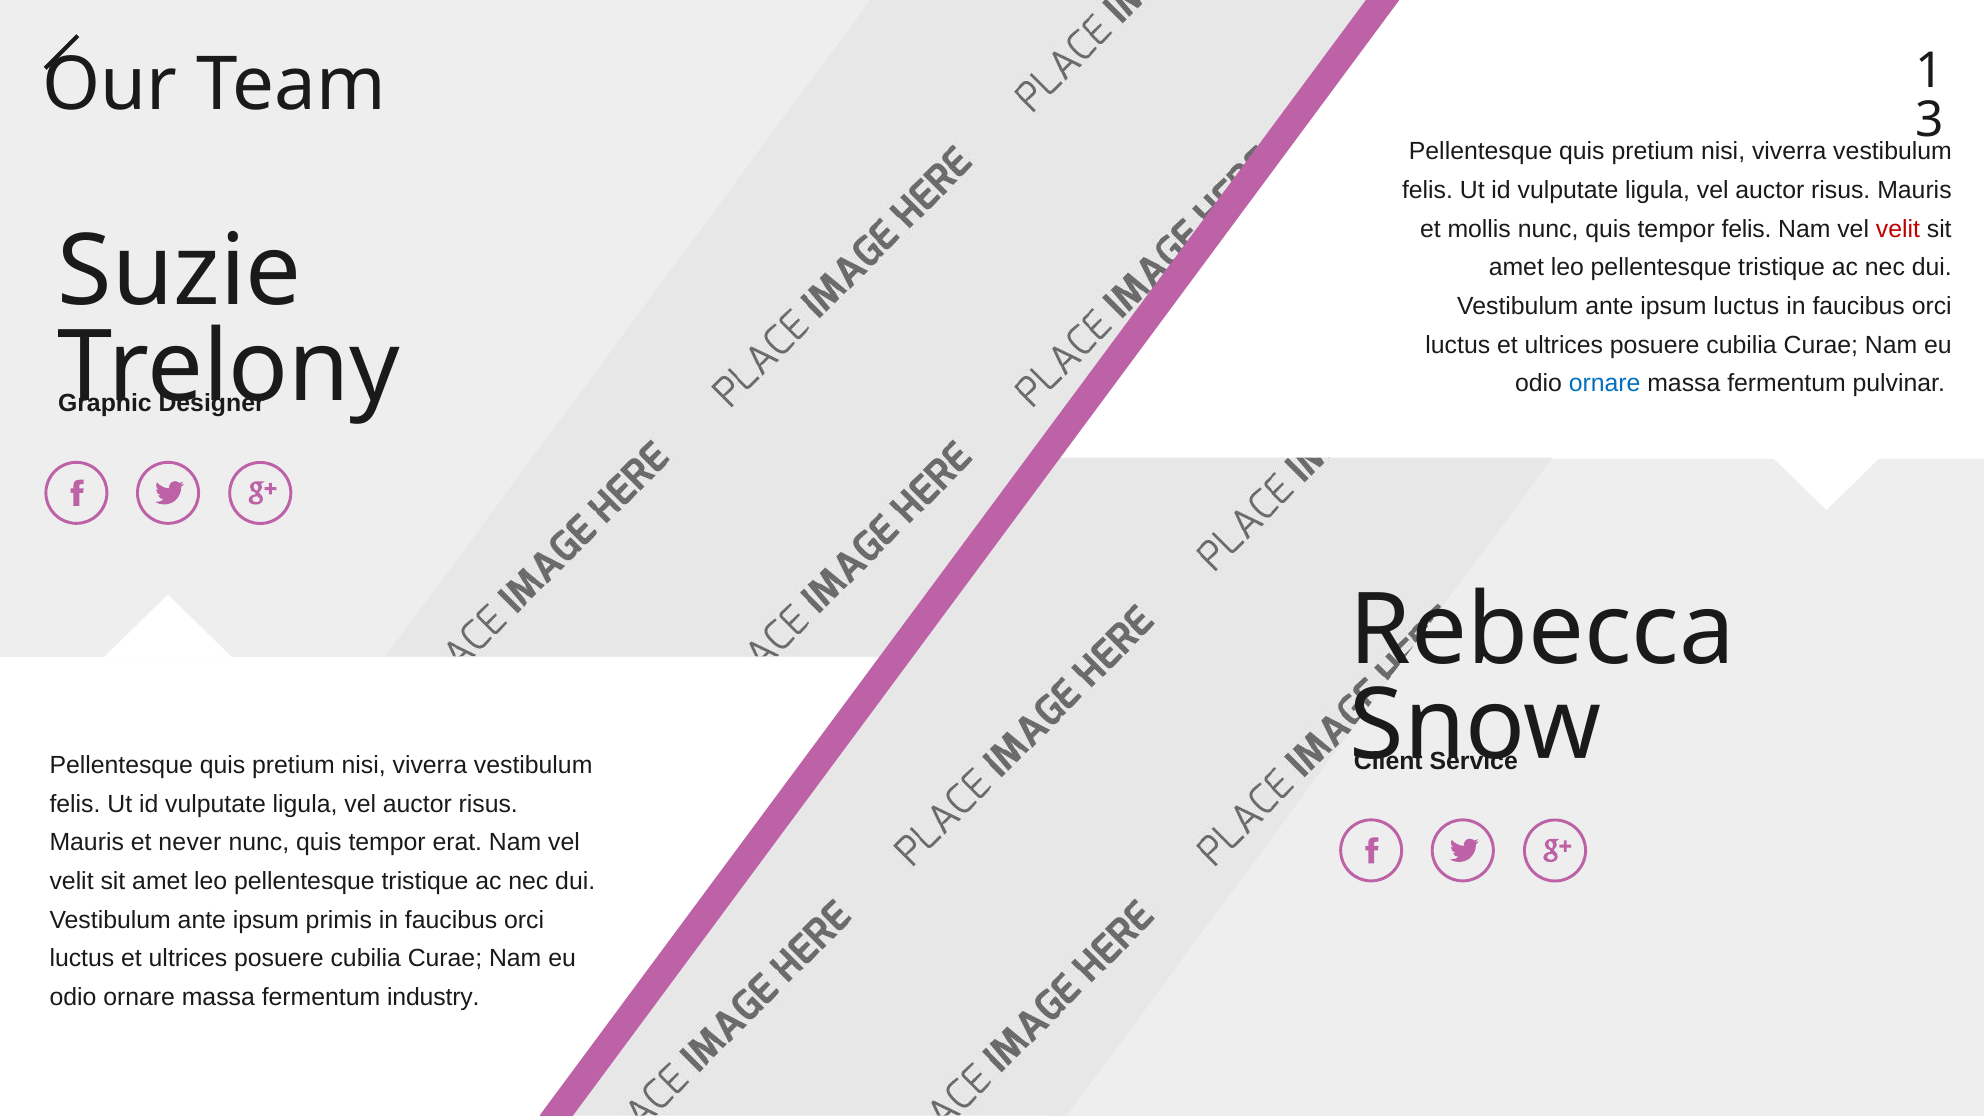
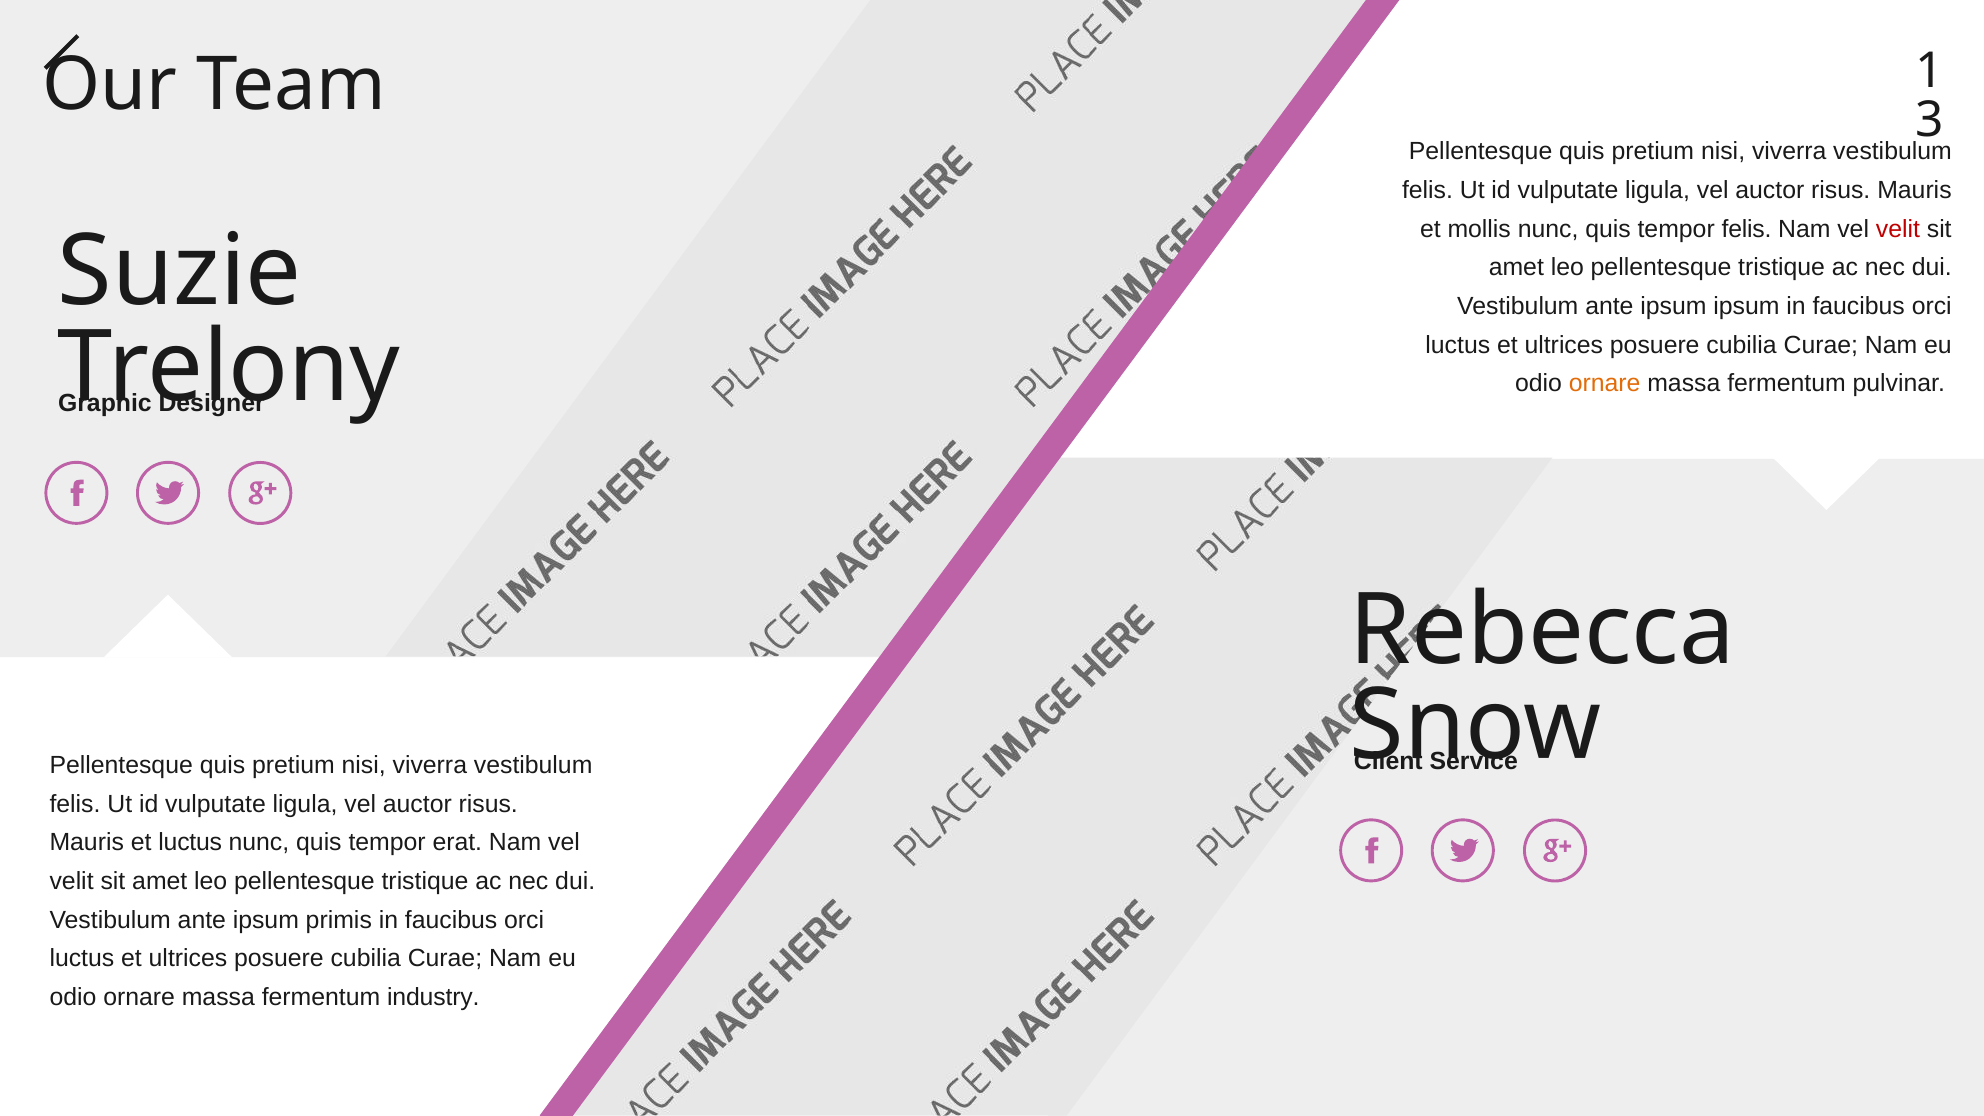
ipsum luctus: luctus -> ipsum
ornare at (1605, 384) colour: blue -> orange
et never: never -> luctus
